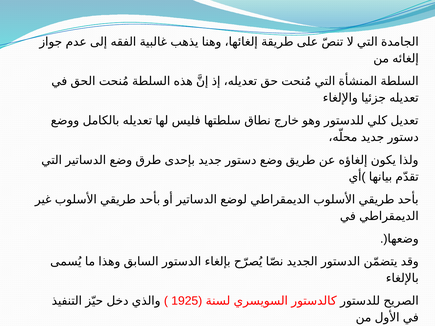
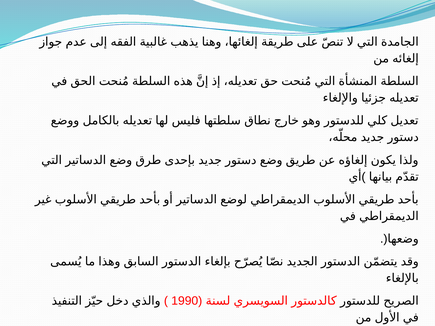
1925: 1925 -> 1990
